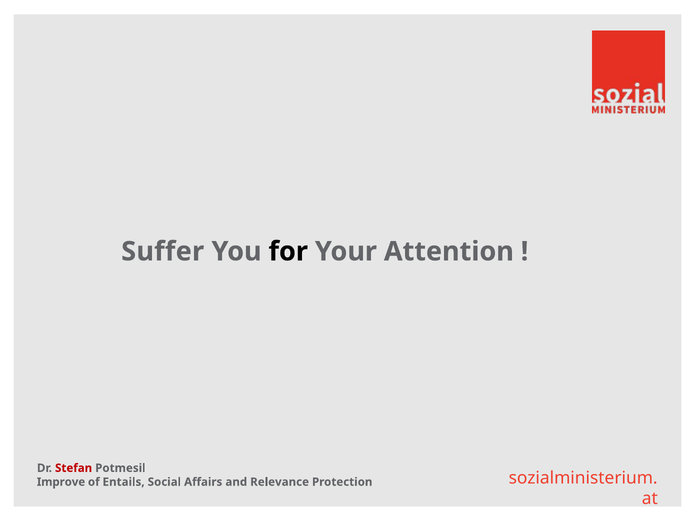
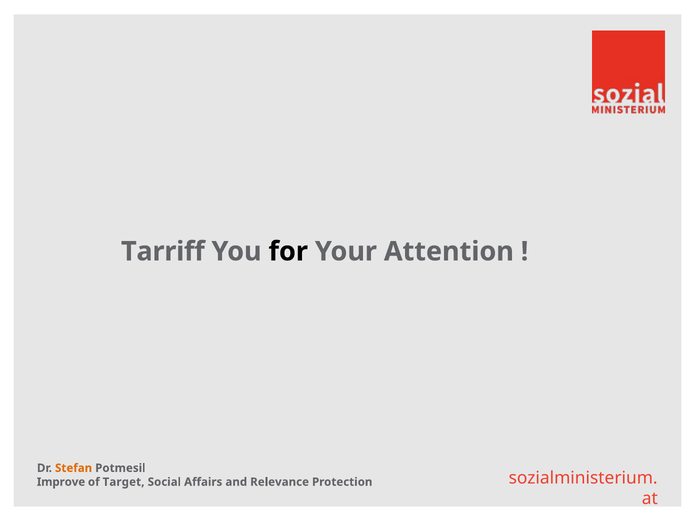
Suffer: Suffer -> Tarriff
Stefan colour: red -> orange
Entails: Entails -> Target
